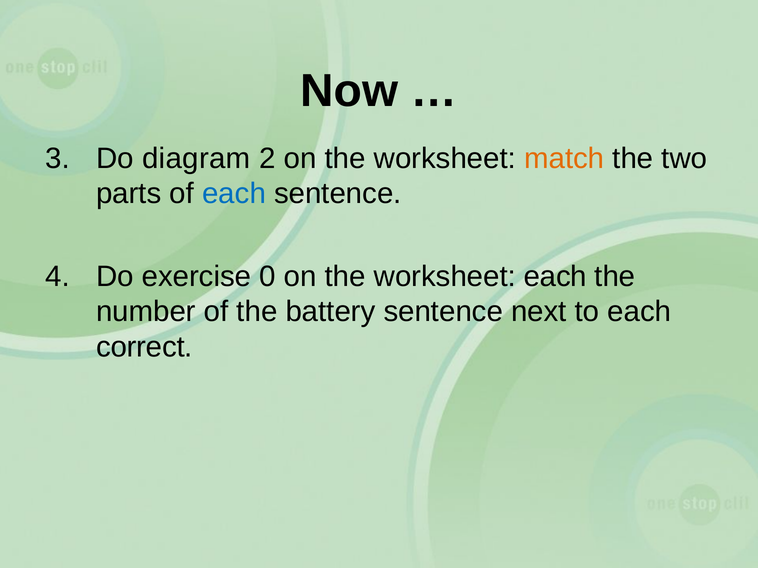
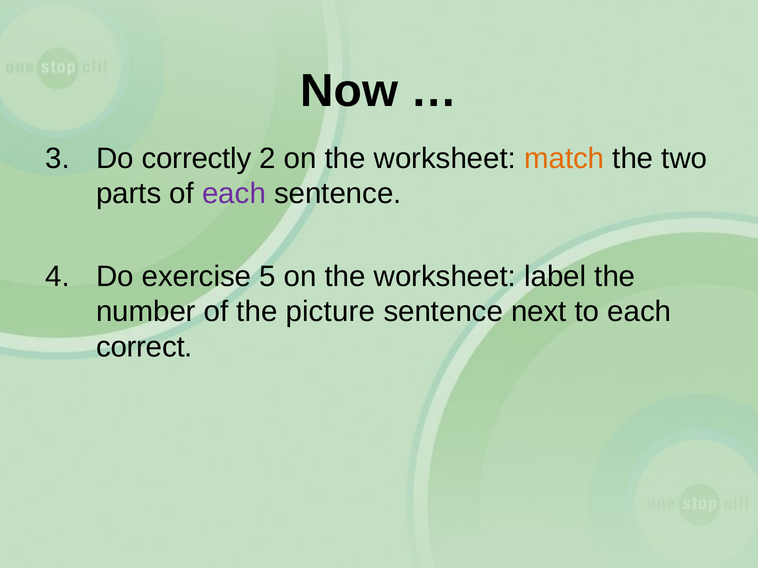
diagram: diagram -> correctly
each at (234, 194) colour: blue -> purple
0: 0 -> 5
worksheet each: each -> label
battery: battery -> picture
